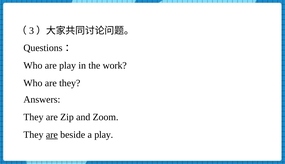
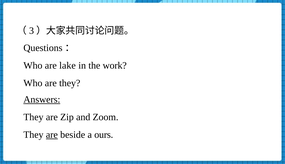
are play: play -> lake
Answers underline: none -> present
a play: play -> ours
